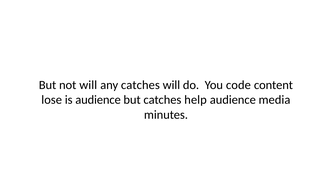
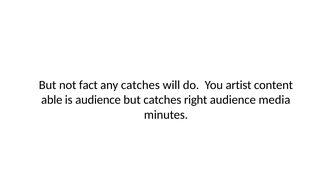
not will: will -> fact
code: code -> artist
lose: lose -> able
help: help -> right
